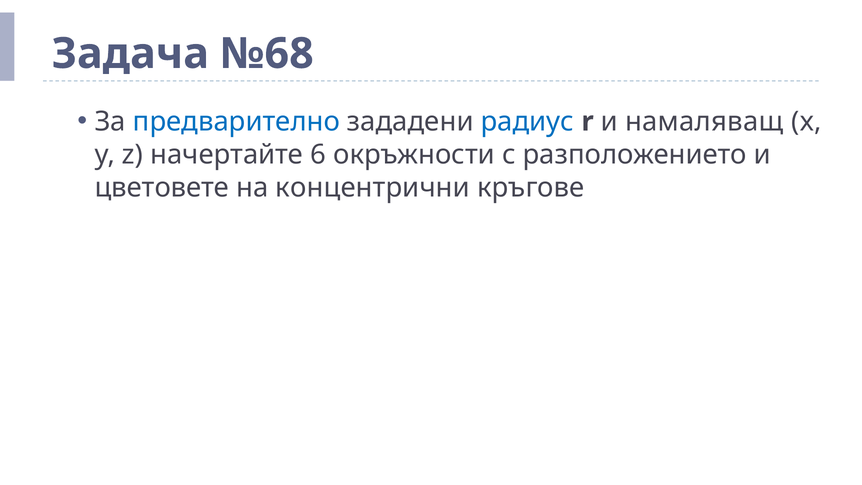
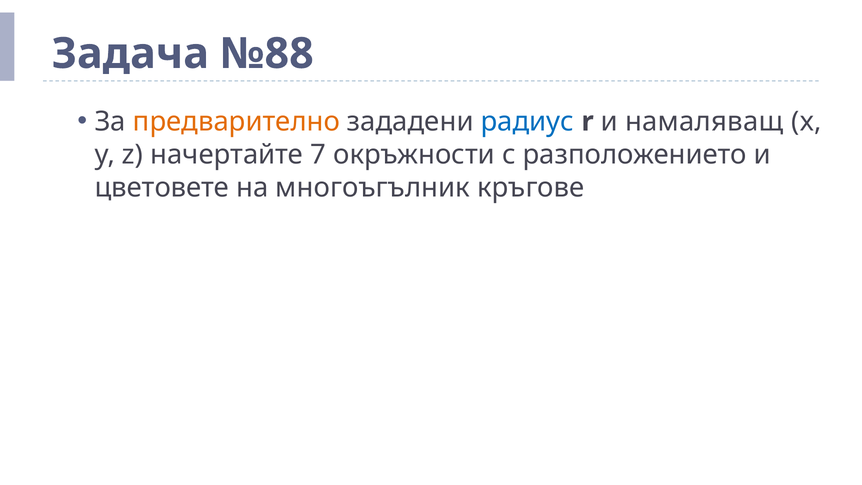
№68: №68 -> №88
предварително colour: blue -> orange
6: 6 -> 7
концентрични: концентрични -> многоъгълник
